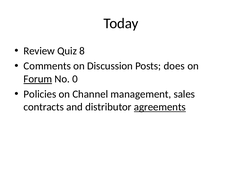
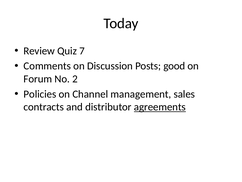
8: 8 -> 7
does: does -> good
Forum underline: present -> none
0: 0 -> 2
